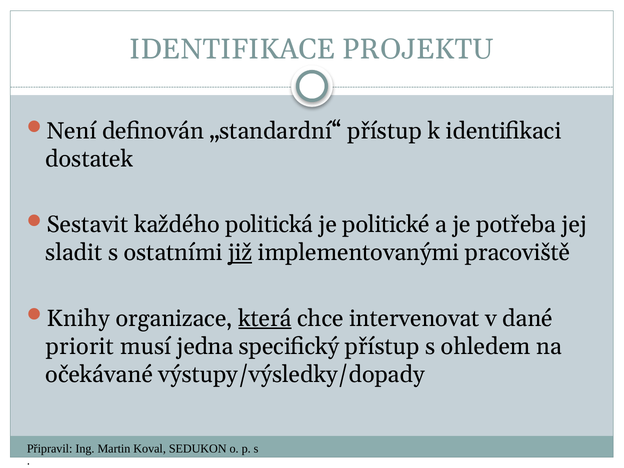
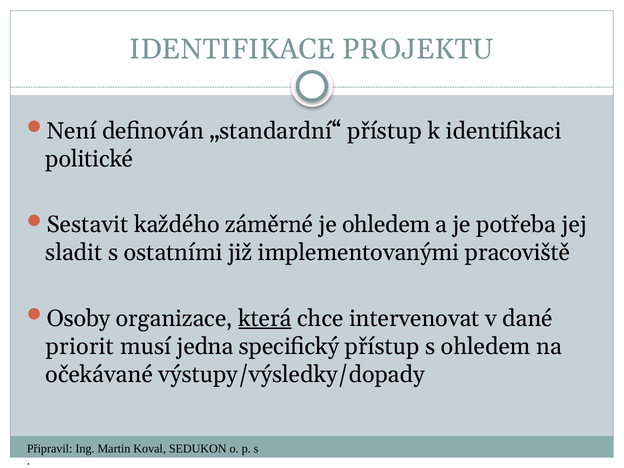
dostatek: dostatek -> politické
politická: politická -> záměrné
je politické: politické -> ohledem
již underline: present -> none
Knihy: Knihy -> Osoby
